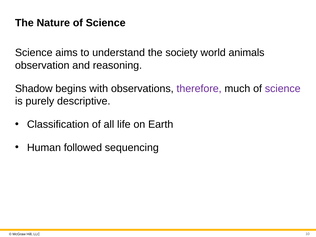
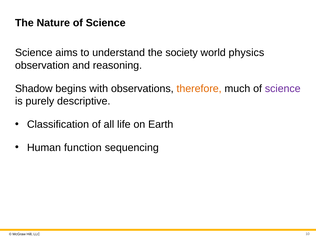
animals: animals -> physics
therefore colour: purple -> orange
followed: followed -> function
